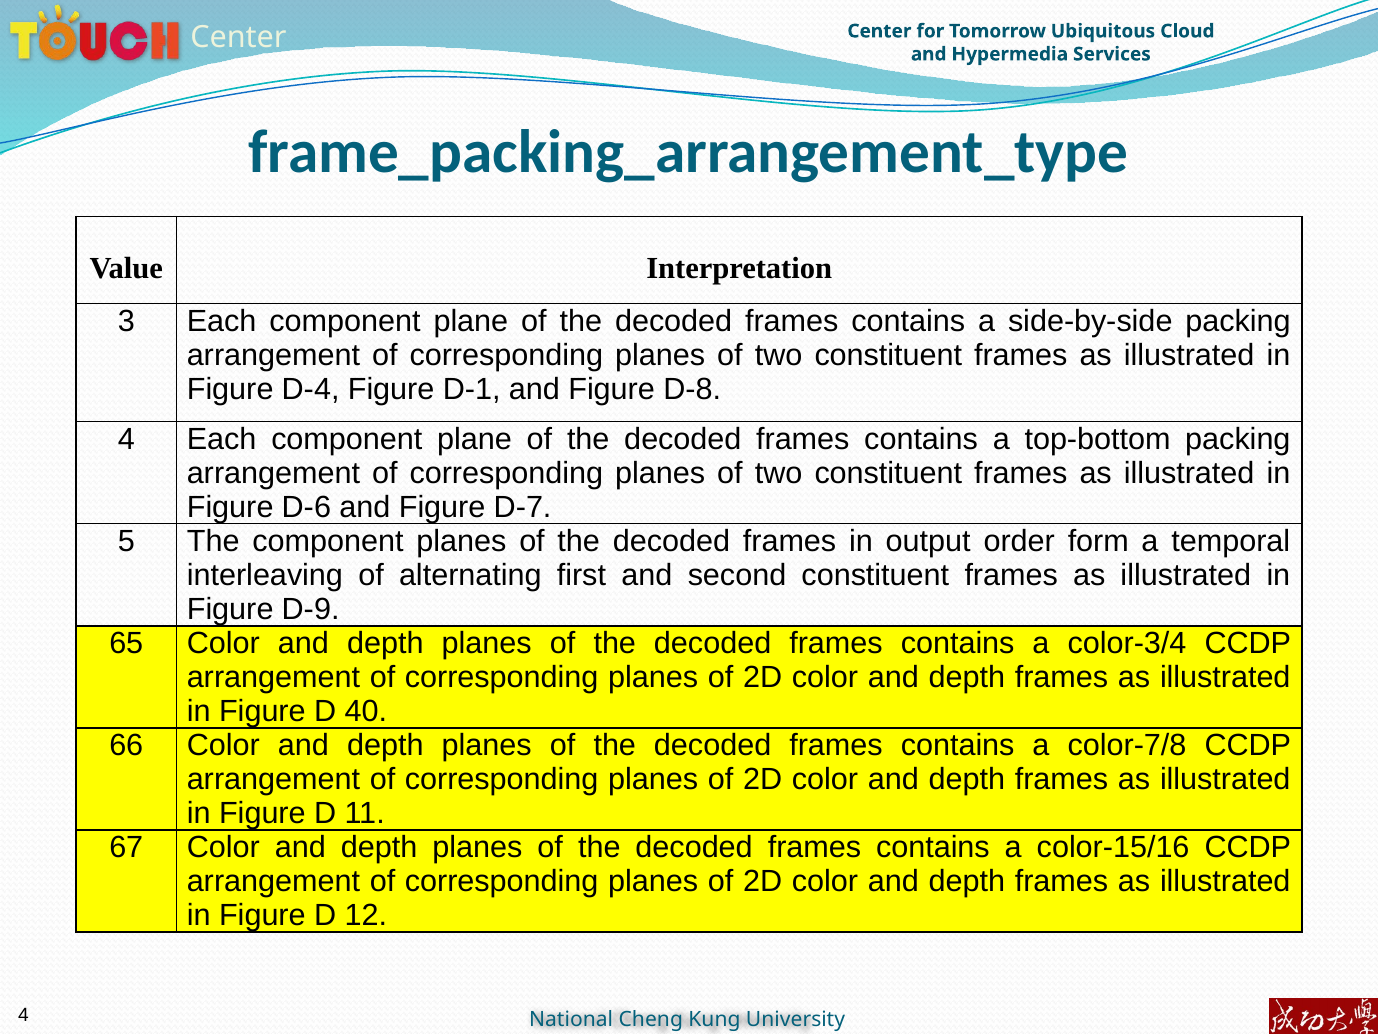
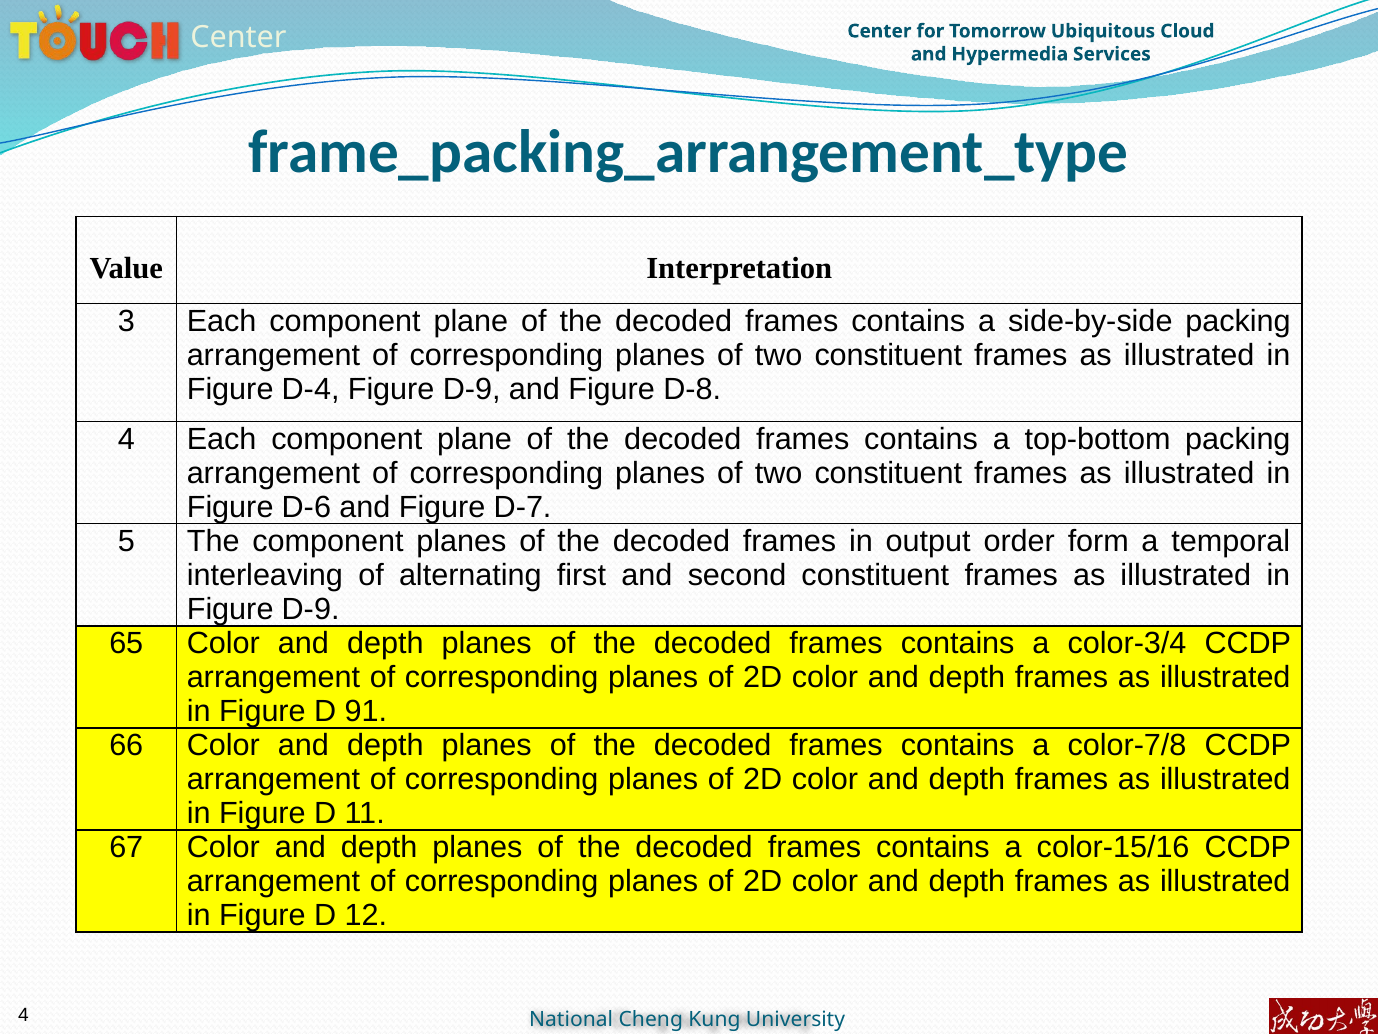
D‑4 Figure D‑1: D‑1 -> D‑9
40: 40 -> 91
